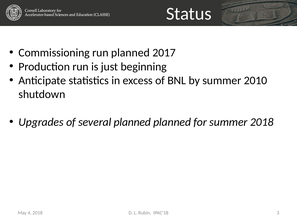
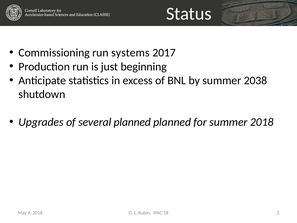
run planned: planned -> systems
2010: 2010 -> 2038
